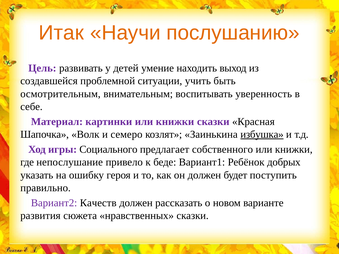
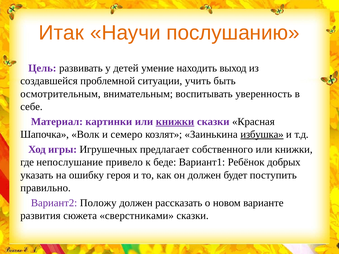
книжки at (175, 122) underline: none -> present
Социального: Социального -> Игрушечных
Качеств: Качеств -> Положу
нравственных: нравственных -> сверстниками
